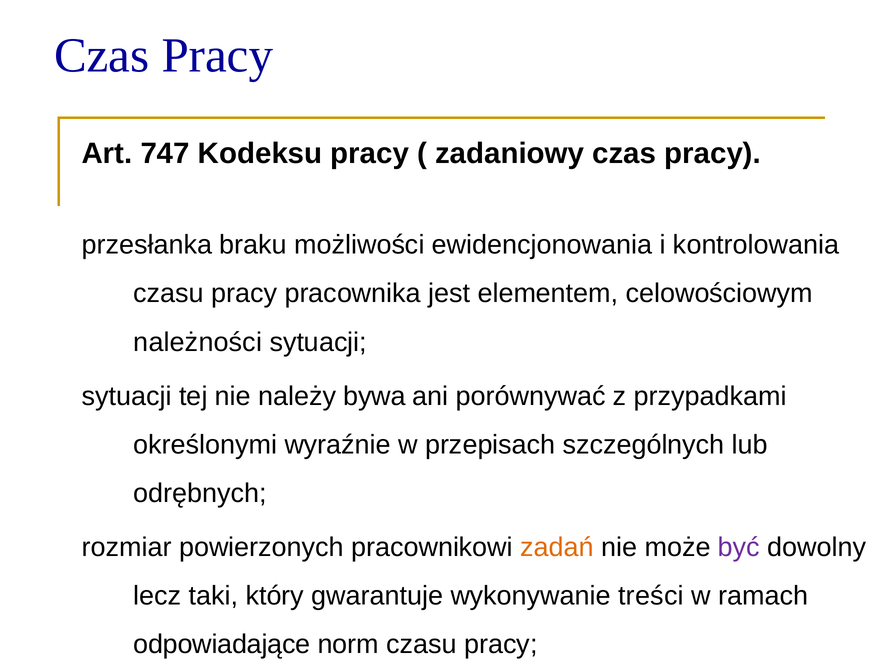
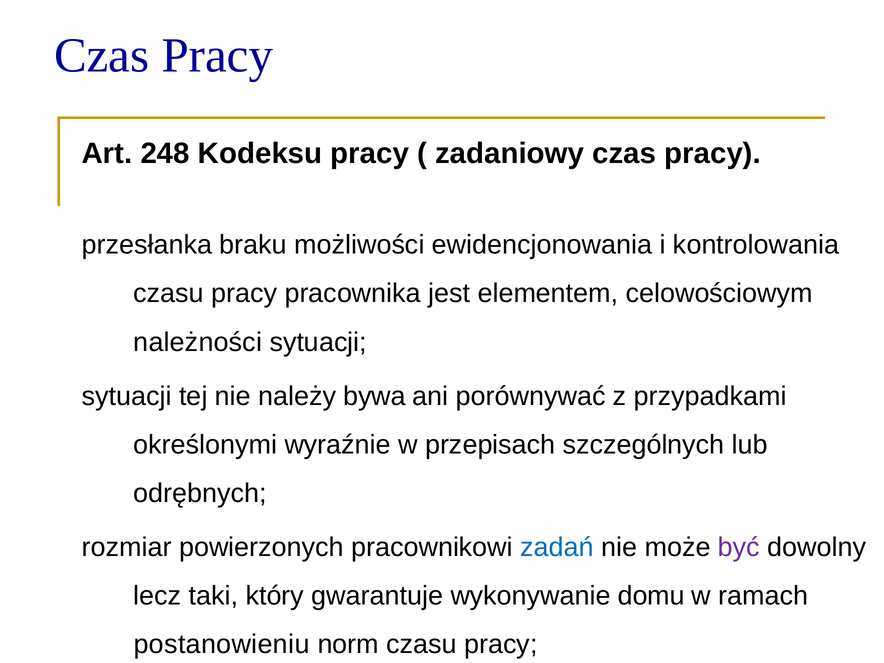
747: 747 -> 248
zadań colour: orange -> blue
treści: treści -> domu
odpowiadające: odpowiadające -> postanowieniu
